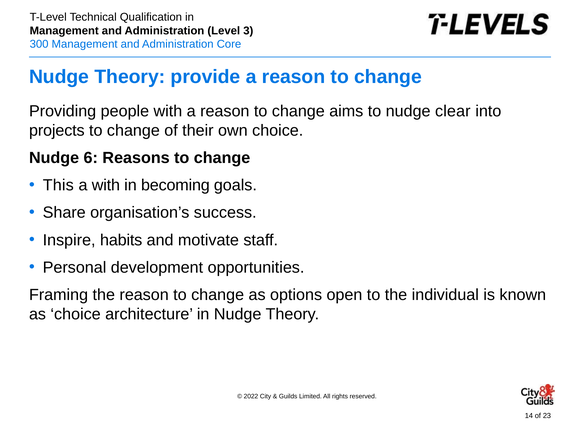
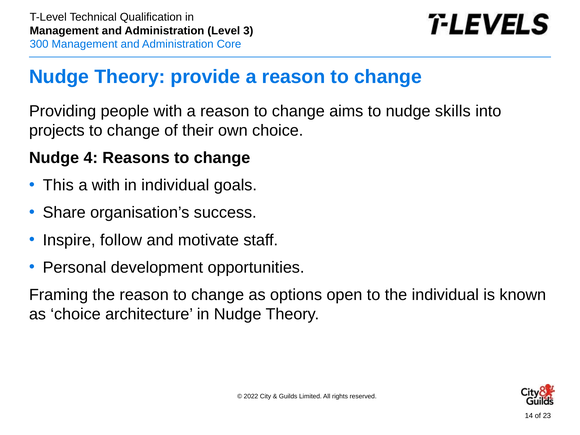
clear: clear -> skills
6: 6 -> 4
in becoming: becoming -> individual
habits: habits -> follow
